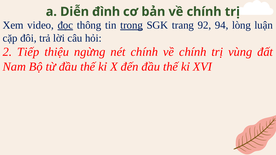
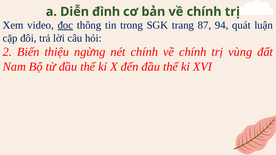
trong underline: present -> none
92: 92 -> 87
lòng: lòng -> quát
Tiếp: Tiếp -> Biến
